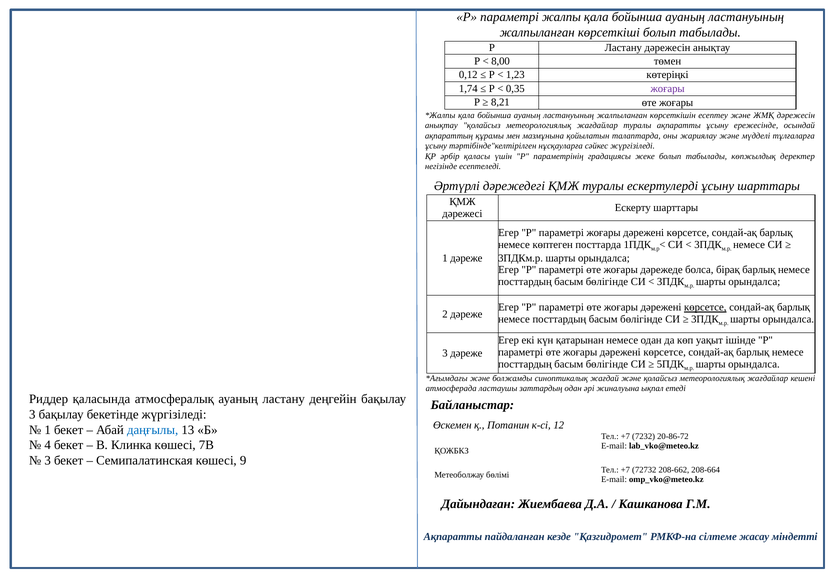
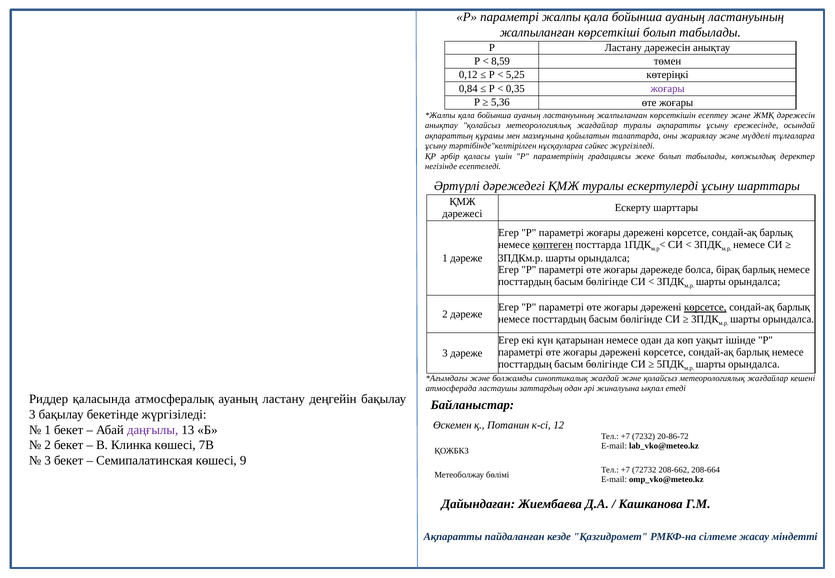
8,00: 8,00 -> 8,59
1,23: 1,23 -> 5,25
1,74: 1,74 -> 0,84
8,21: 8,21 -> 5,36
көптеген underline: none -> present
даңғылы colour: blue -> purple
4 at (48, 445): 4 -> 2
